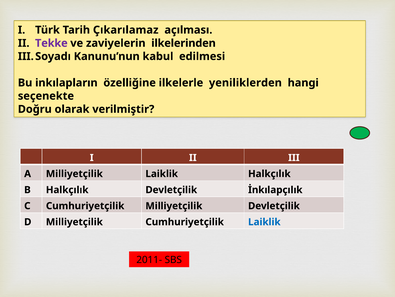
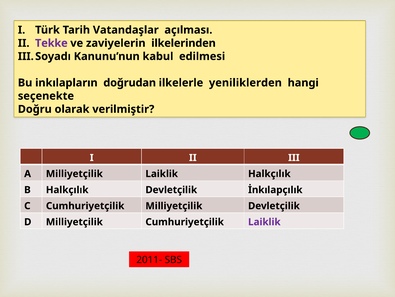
Çıkarılamaz: Çıkarılamaz -> Vatandaşlar
özelliğine: özelliğine -> doğrudan
Laiklik at (264, 221) colour: blue -> purple
